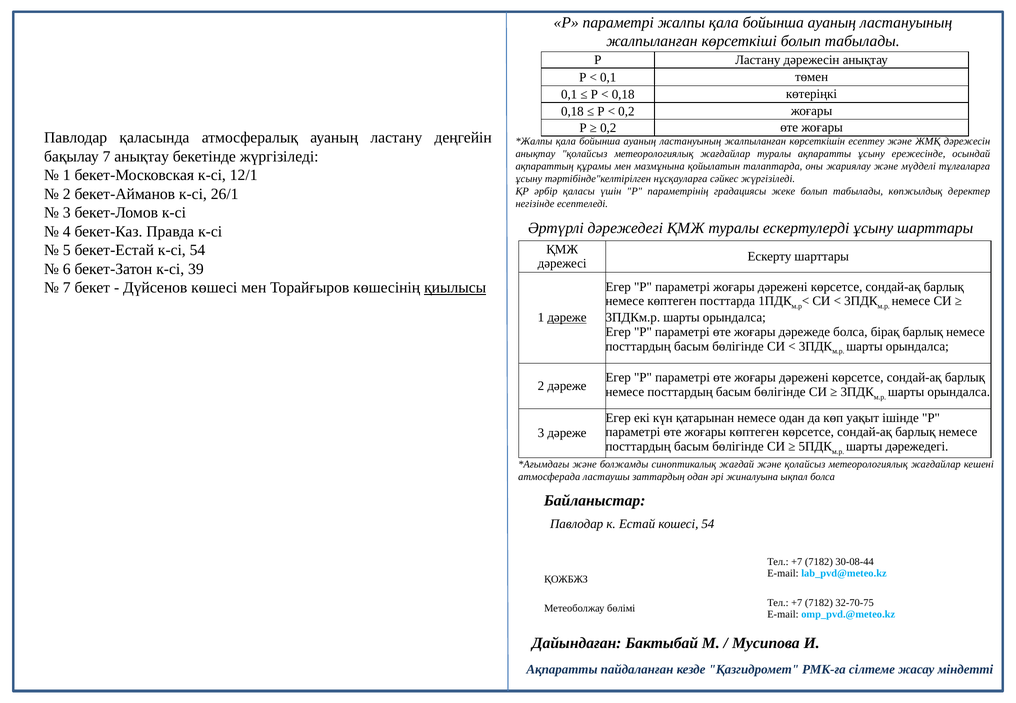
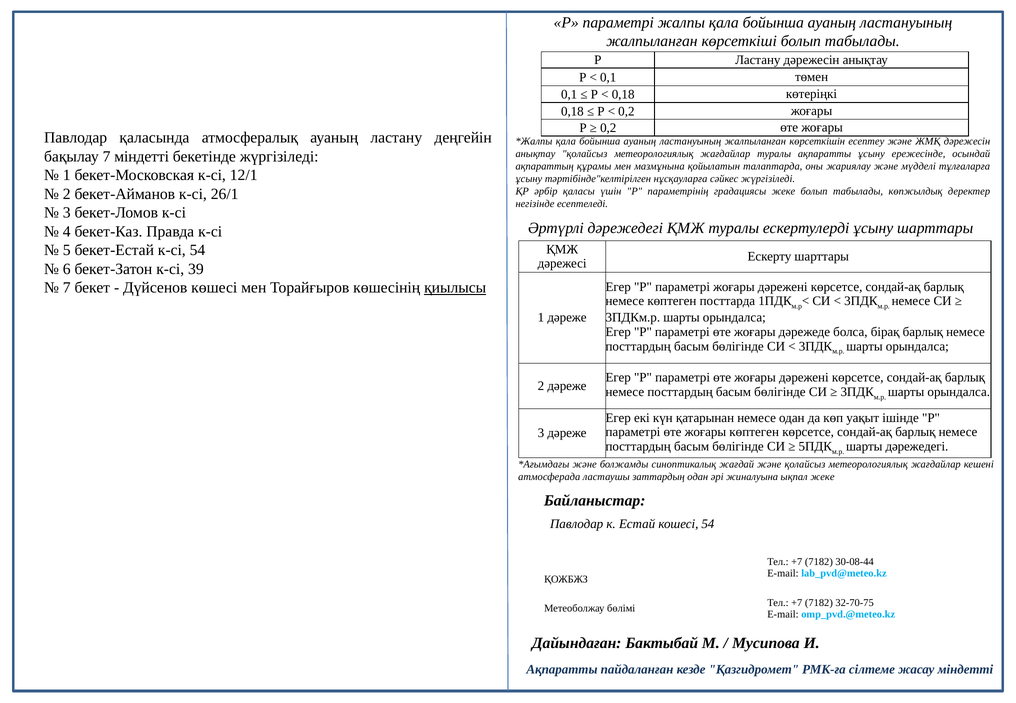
7 анықтау: анықтау -> міндетті
дәреже at (567, 318) underline: present -> none
ықпал болса: болса -> жеке
